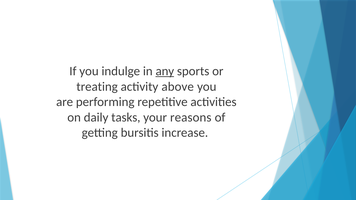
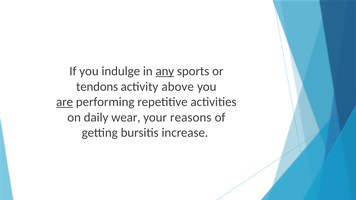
treating: treating -> tendons
are underline: none -> present
tasks: tasks -> wear
